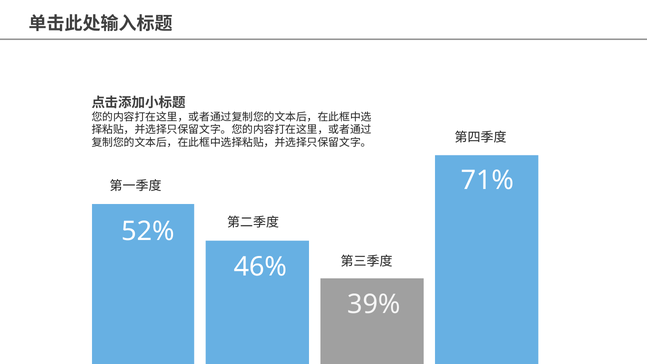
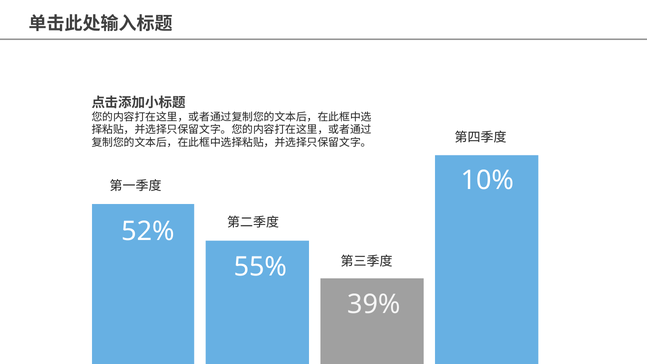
71%: 71% -> 10%
46%: 46% -> 55%
